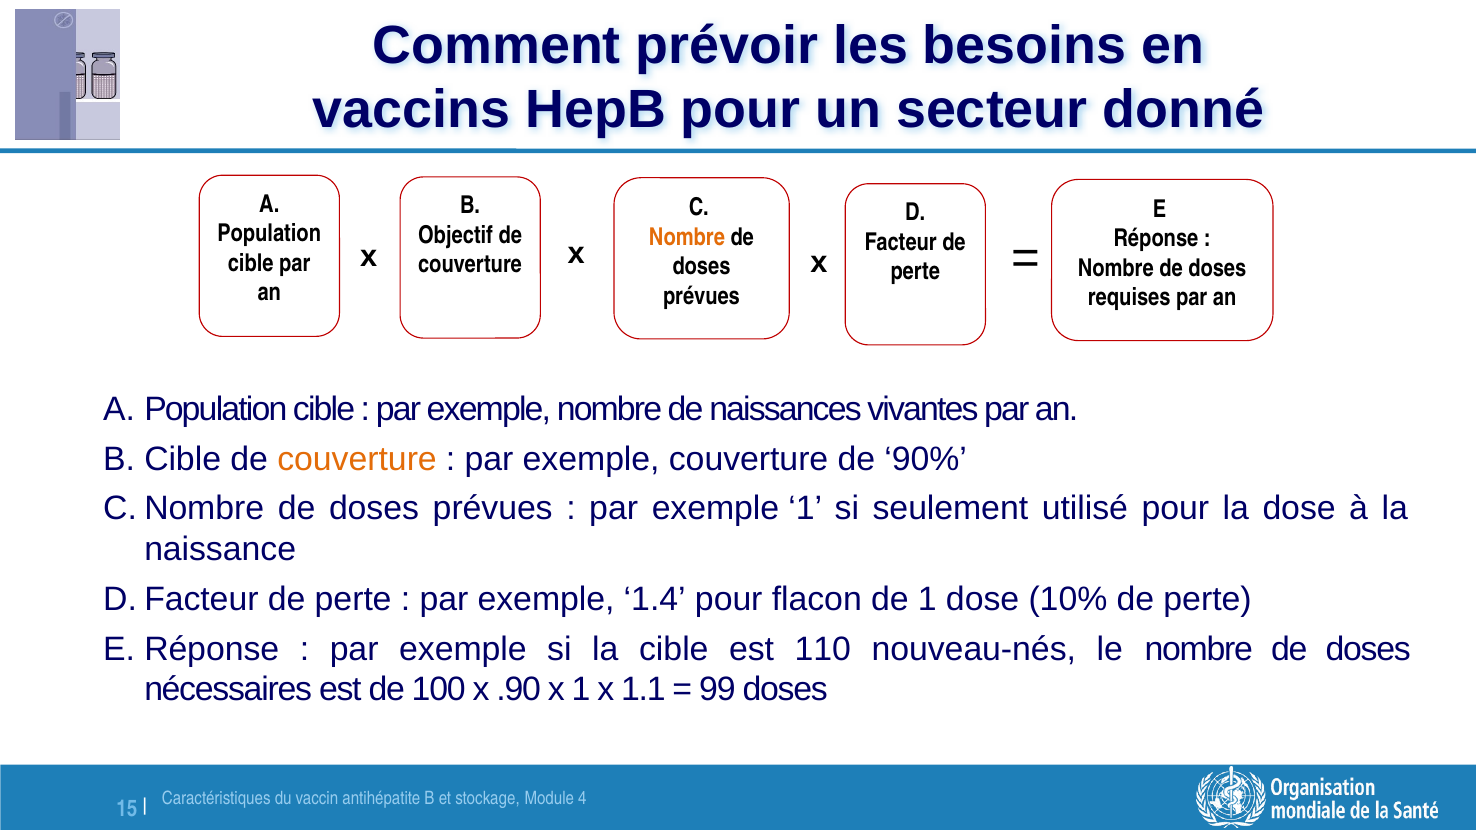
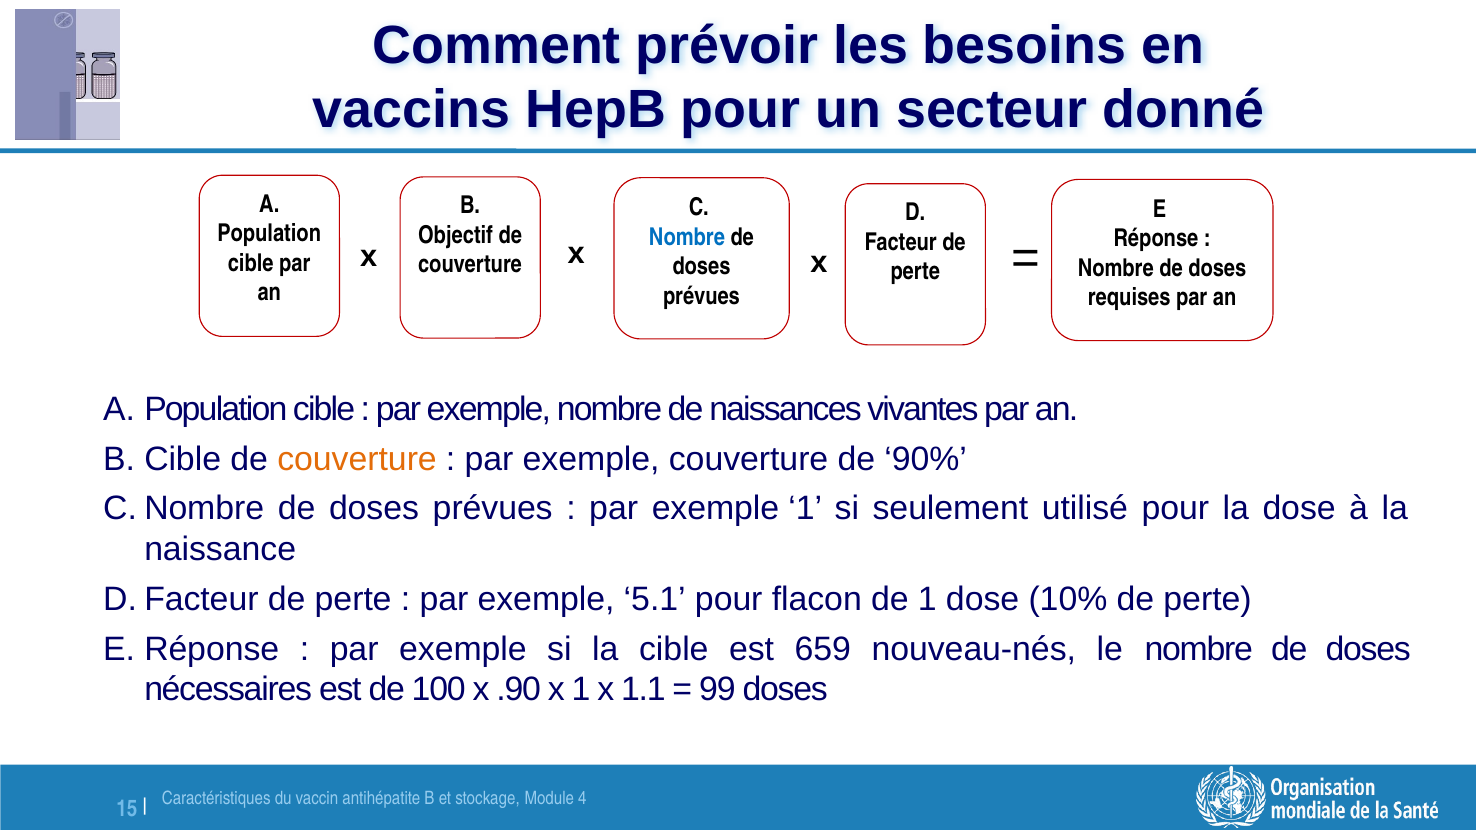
Nombre at (687, 237) colour: orange -> blue
1.4: 1.4 -> 5.1
110: 110 -> 659
